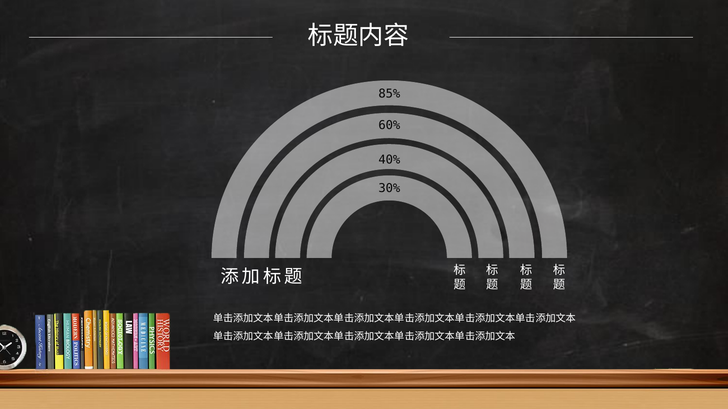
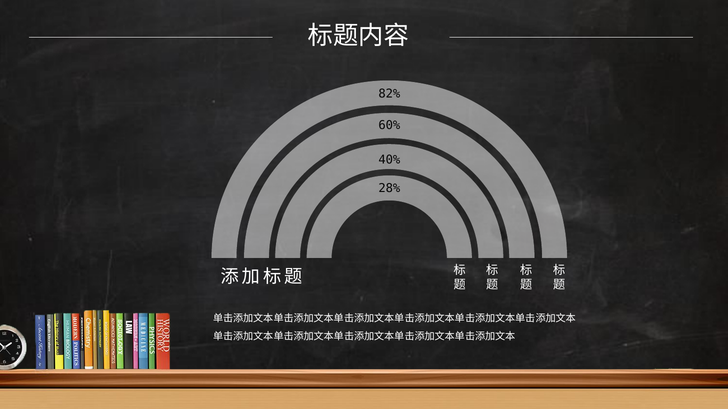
85%: 85% -> 82%
30%: 30% -> 28%
